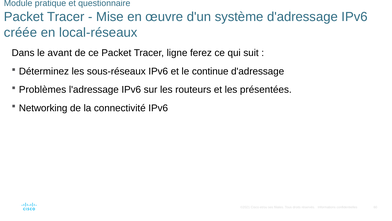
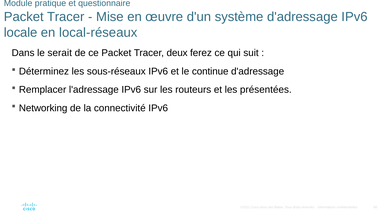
créée: créée -> locale
avant: avant -> serait
ligne: ligne -> deux
Problèmes: Problèmes -> Remplacer
